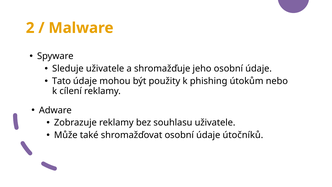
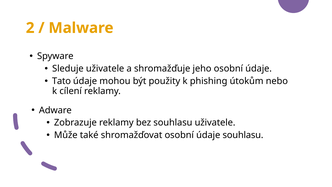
údaje útočníků: útočníků -> souhlasu
